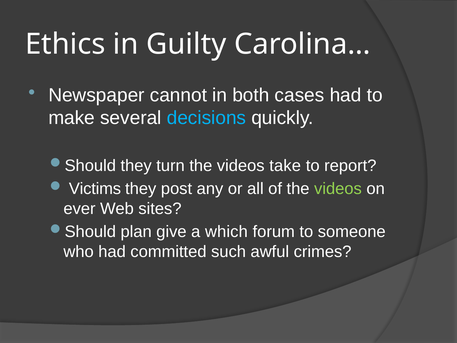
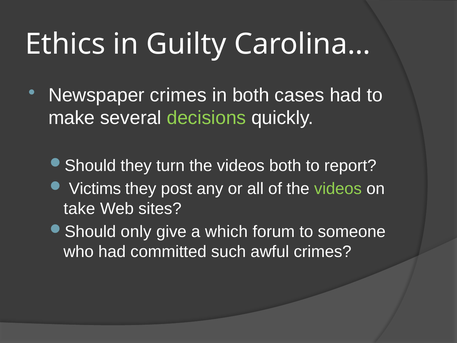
Newspaper cannot: cannot -> crimes
decisions colour: light blue -> light green
videos take: take -> both
ever: ever -> take
plan: plan -> only
